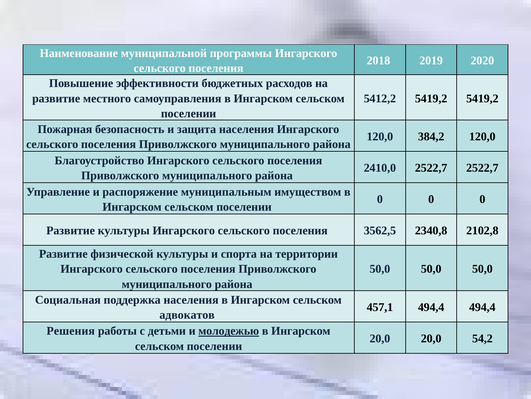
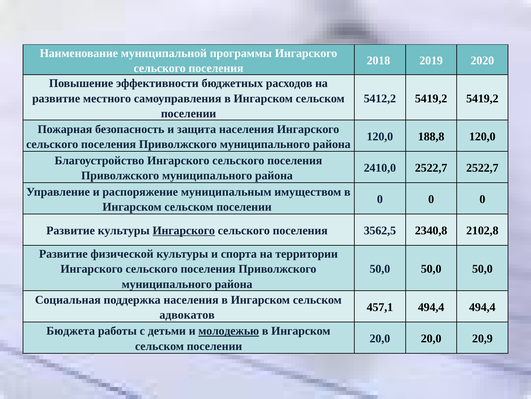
384,2: 384,2 -> 188,8
Ингарского at (184, 230) underline: none -> present
Решения: Решения -> Бюджета
54,2: 54,2 -> 20,9
